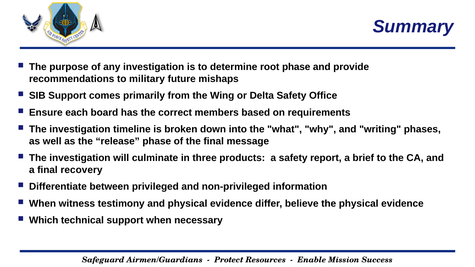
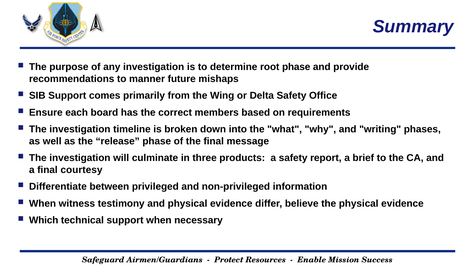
military: military -> manner
recovery: recovery -> courtesy
